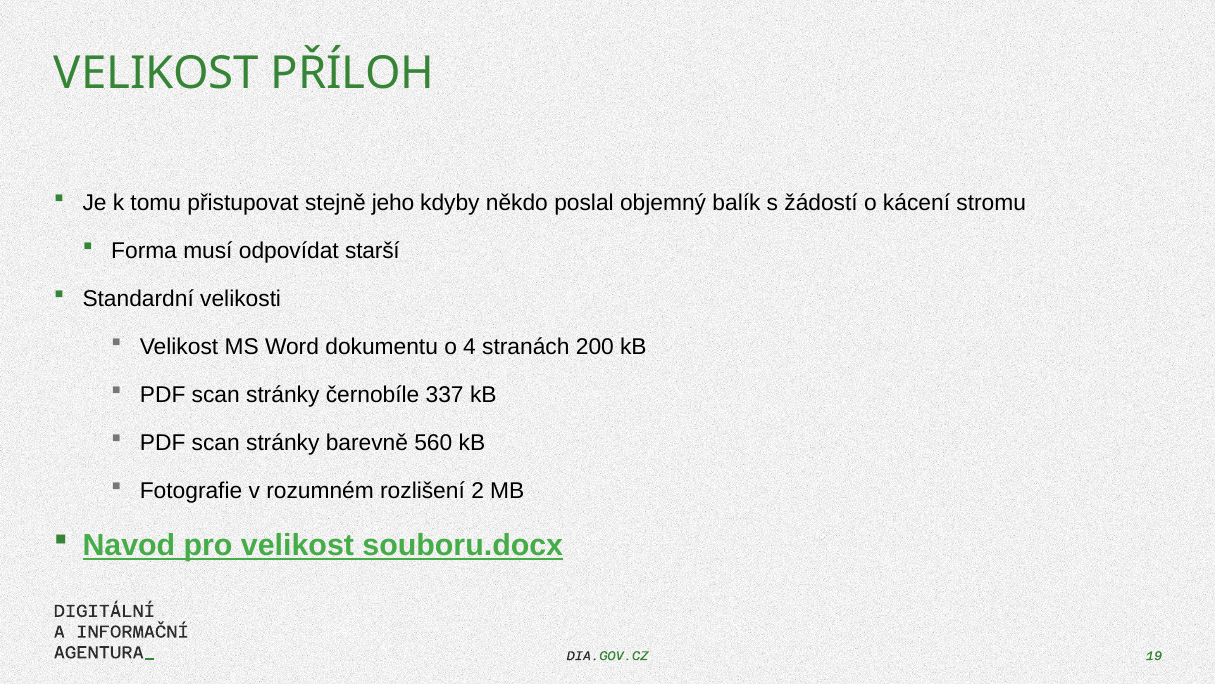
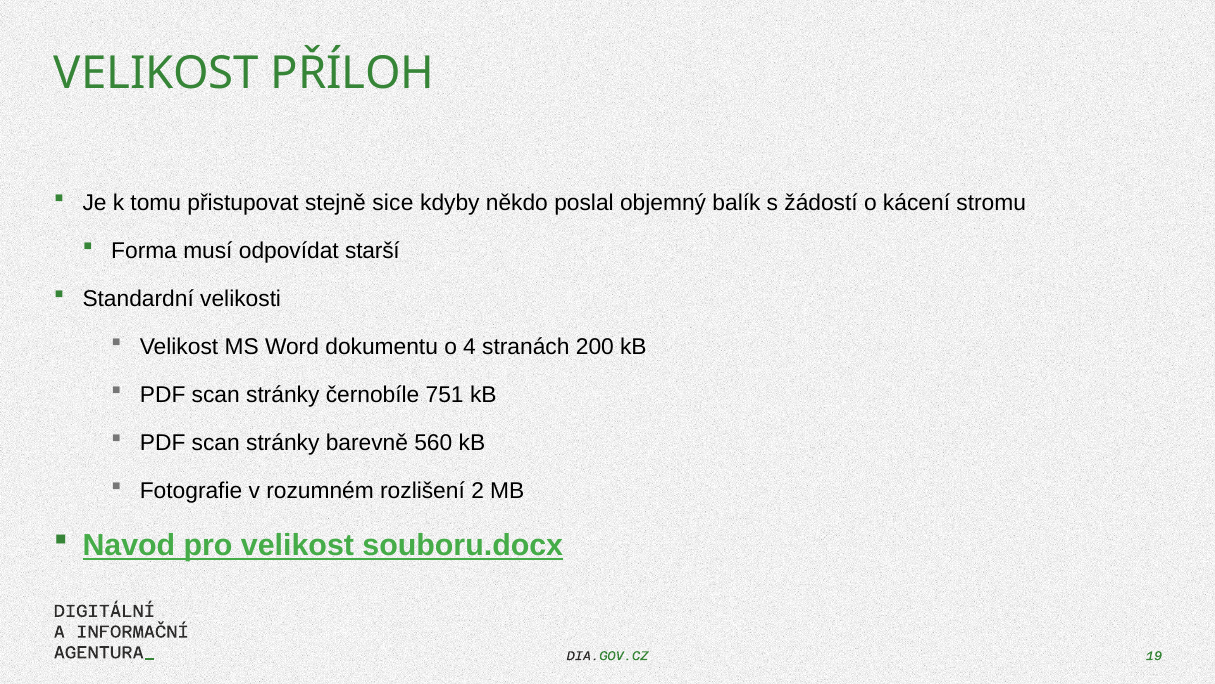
jeho: jeho -> sice
337: 337 -> 751
